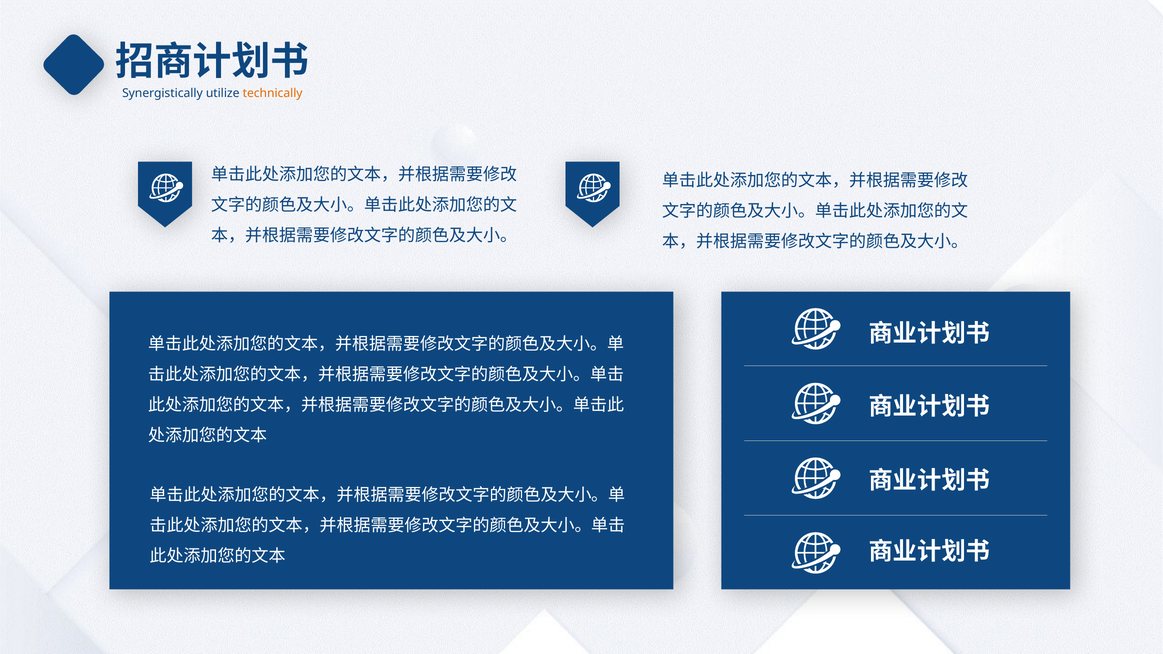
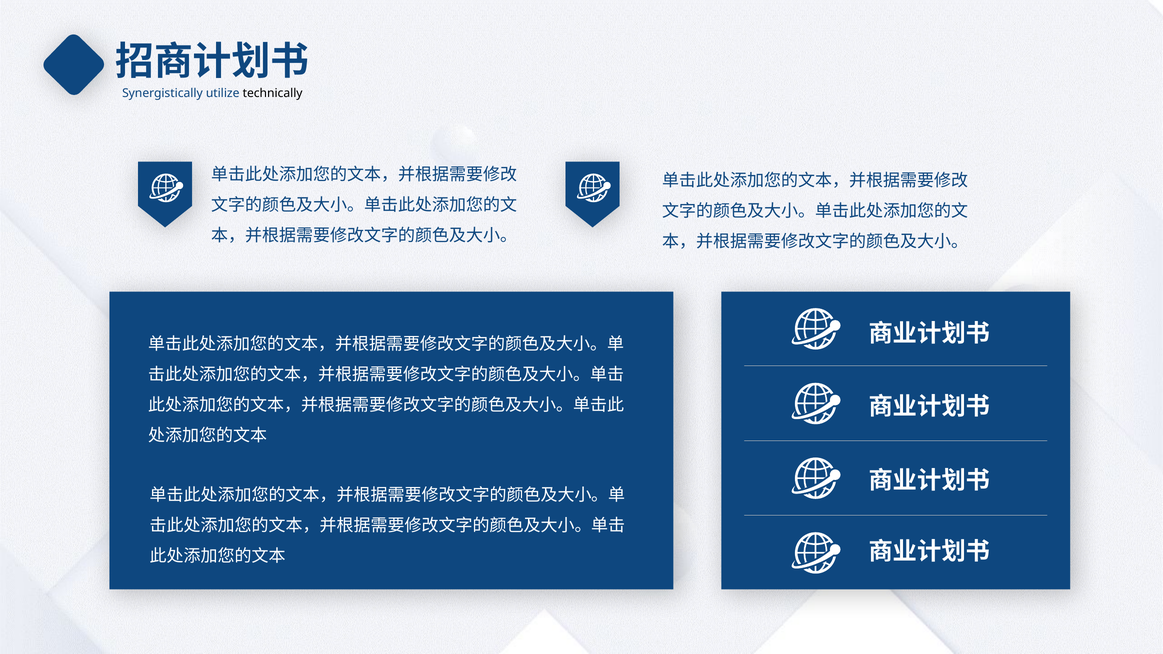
technically colour: orange -> black
